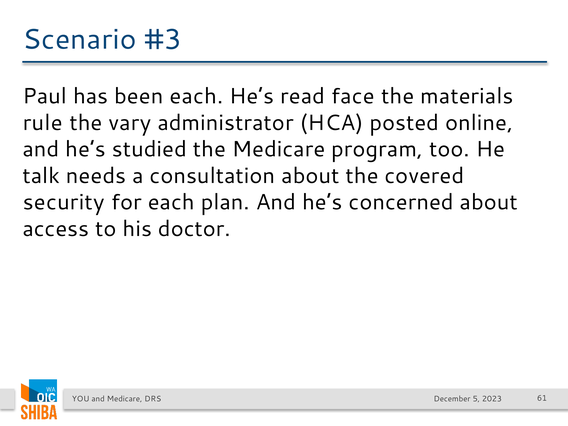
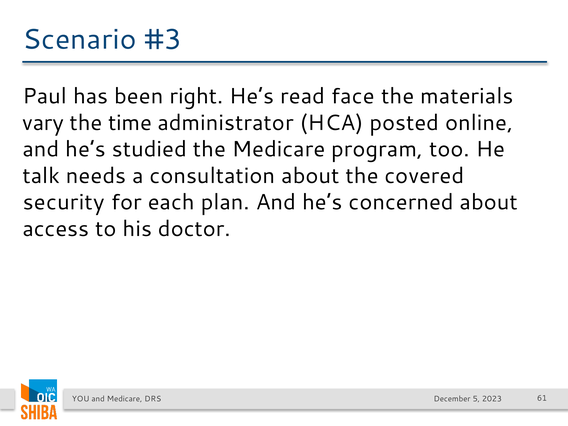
been each: each -> right
rule: rule -> vary
vary: vary -> time
